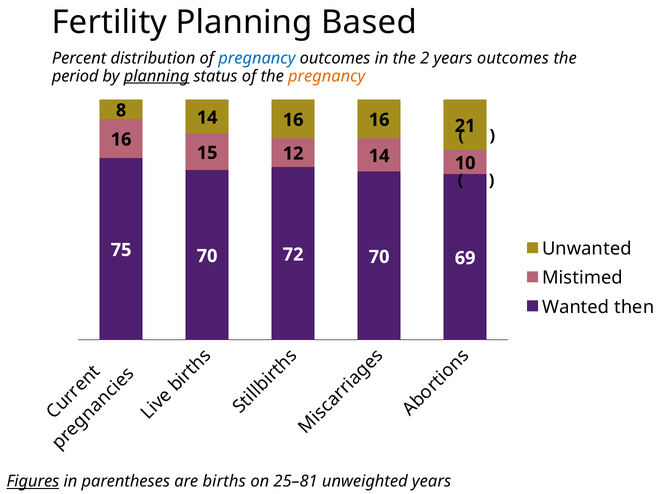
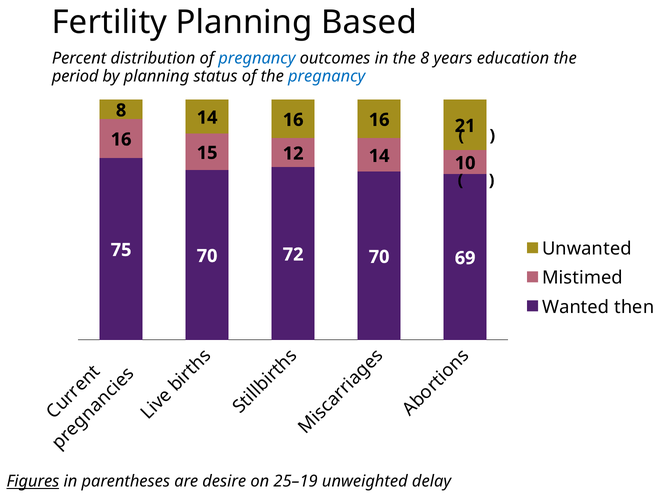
the 2: 2 -> 8
years outcomes: outcomes -> education
planning at (157, 76) underline: present -> none
pregnancy at (327, 76) colour: orange -> blue
births: births -> desire
25–81: 25–81 -> 25–19
unweighted years: years -> delay
